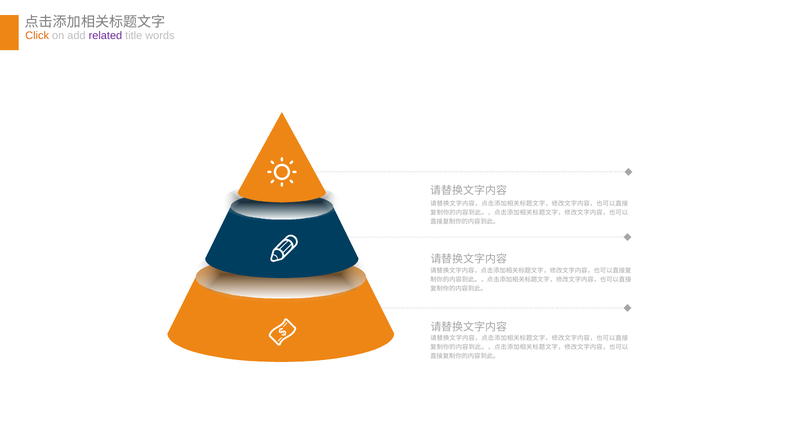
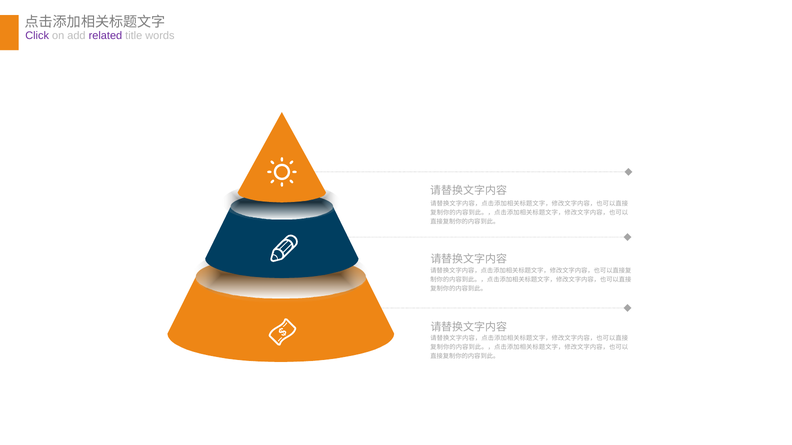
Click colour: orange -> purple
